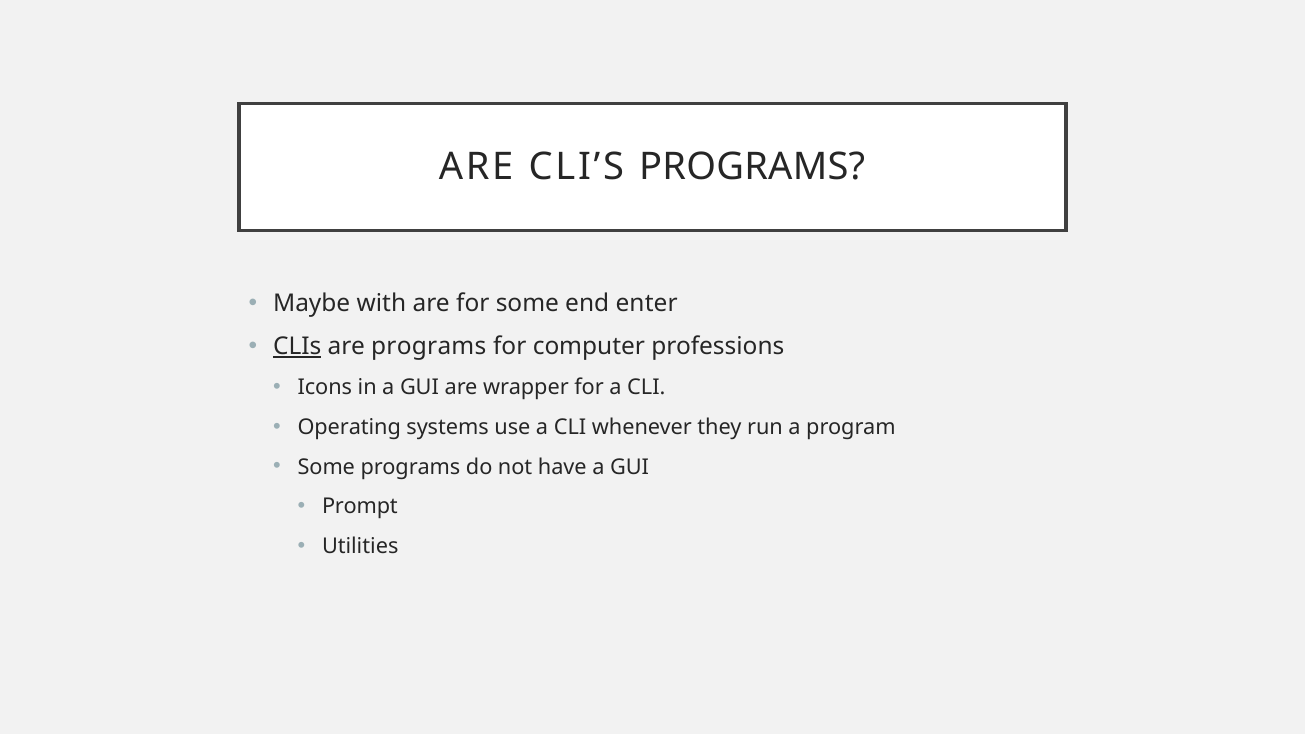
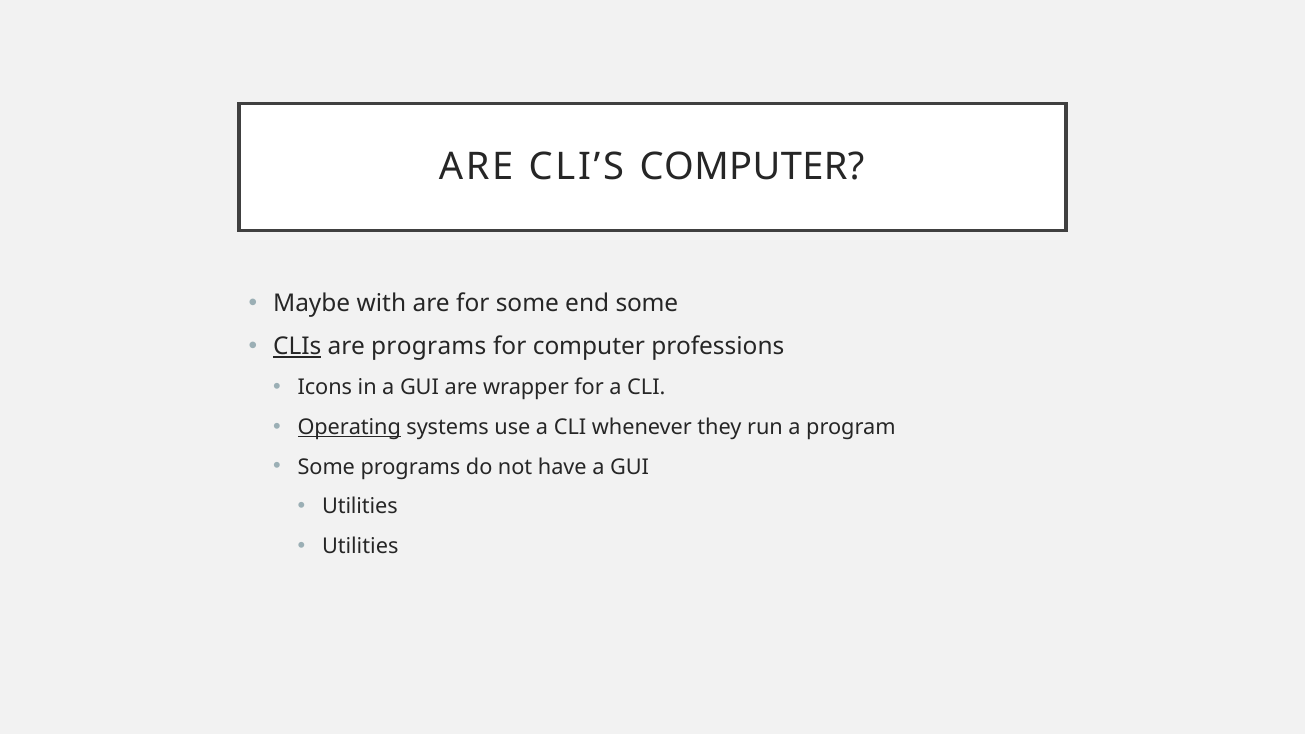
CLI’S PROGRAMS: PROGRAMS -> COMPUTER
end enter: enter -> some
Operating underline: none -> present
Prompt at (360, 507): Prompt -> Utilities
